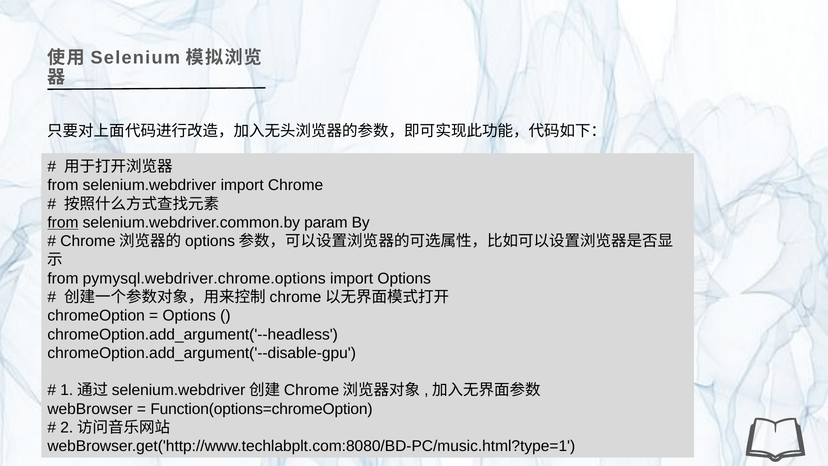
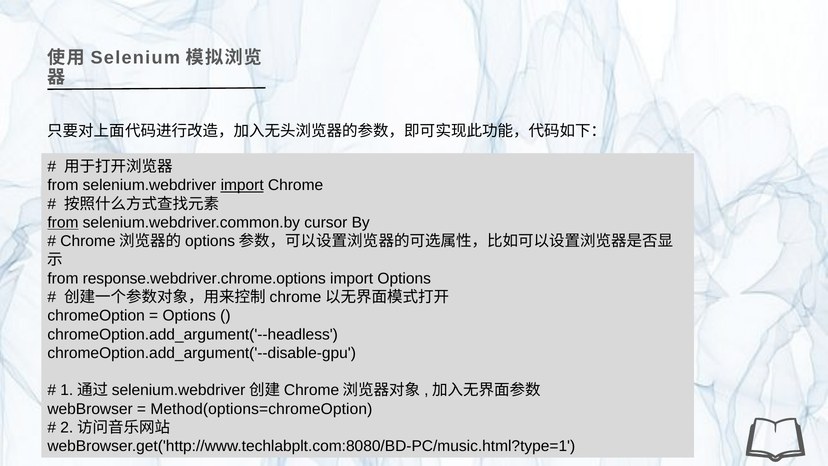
import at (242, 185) underline: none -> present
param: param -> cursor
pymysql.webdriver.chrome.options: pymysql.webdriver.chrome.options -> response.webdriver.chrome.options
Function(options=chromeOption: Function(options=chromeOption -> Method(options=chromeOption
